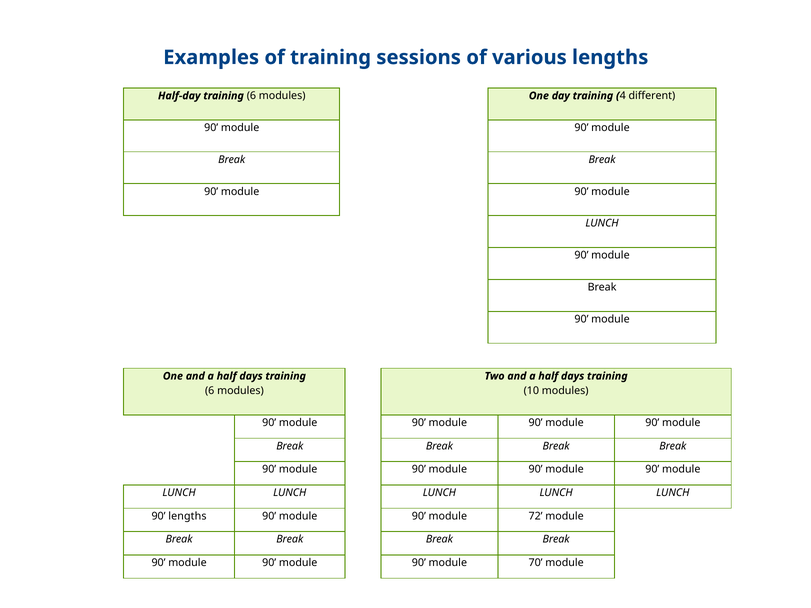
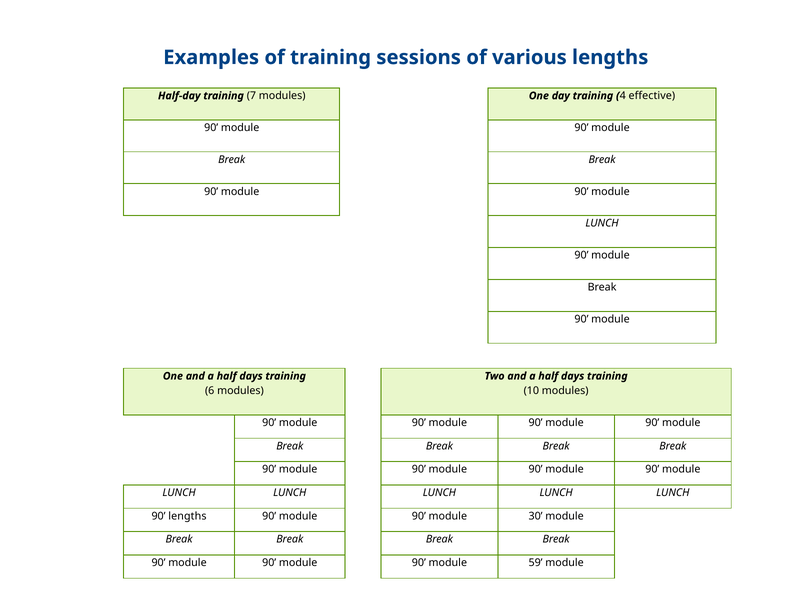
Half-day training 6: 6 -> 7
different: different -> effective
72: 72 -> 30
70: 70 -> 59
